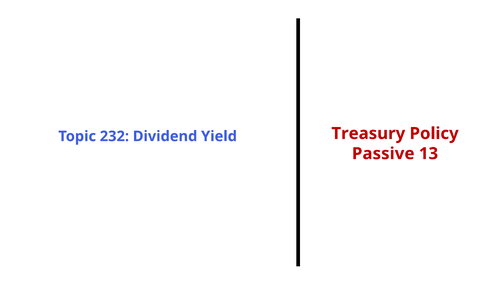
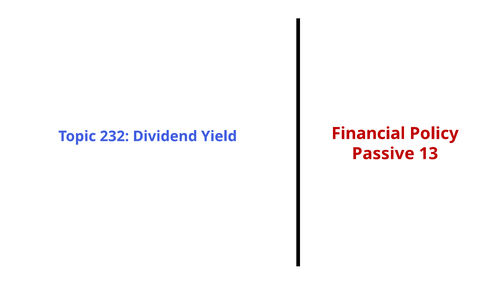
Treasury: Treasury -> Financial
